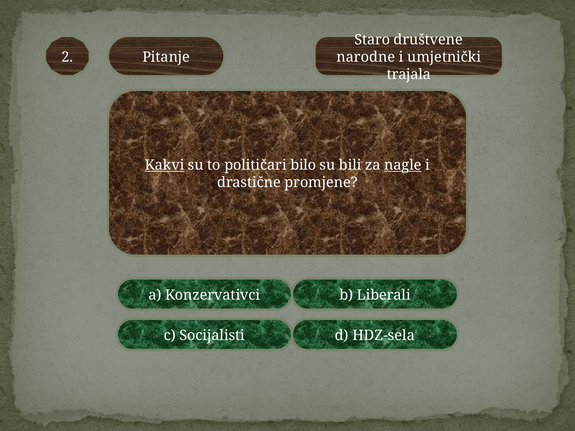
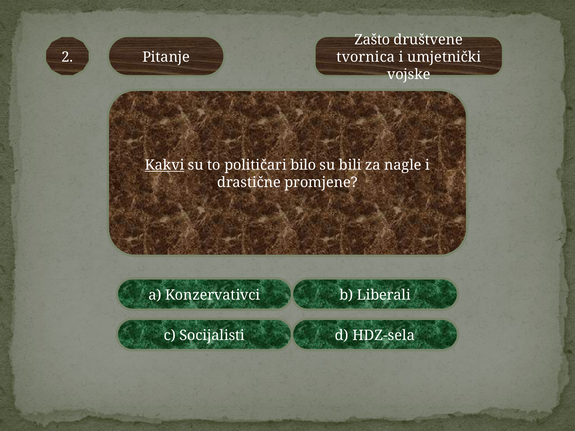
Staro: Staro -> Zašto
narodne: narodne -> tvornica
trajala: trajala -> vojske
nagle underline: present -> none
